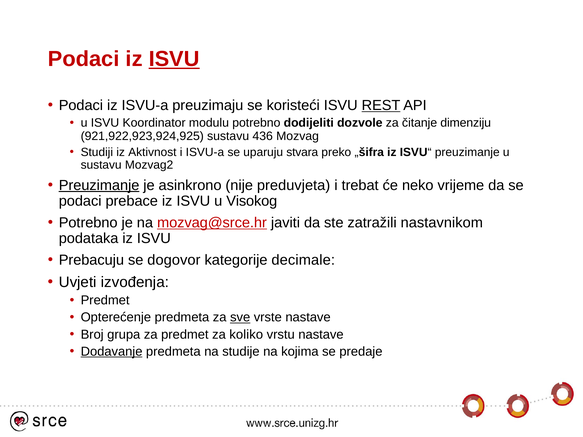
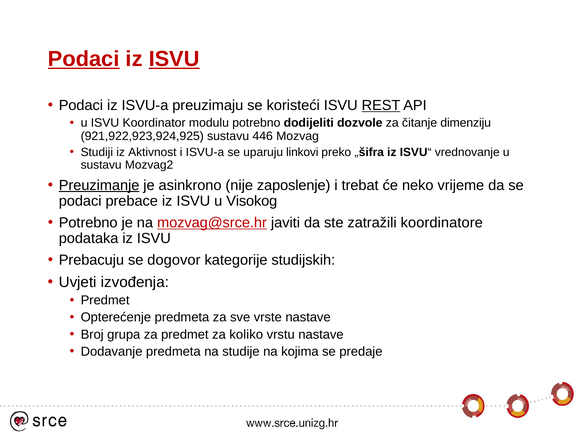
Podaci at (84, 59) underline: none -> present
436: 436 -> 446
stvara: stvara -> linkovi
ISVU“ preuzimanje: preuzimanje -> vrednovanje
preduvjeta: preduvjeta -> zaposlenje
nastavnikom: nastavnikom -> koordinatore
decimale: decimale -> studijskih
sve underline: present -> none
Dodavanje underline: present -> none
